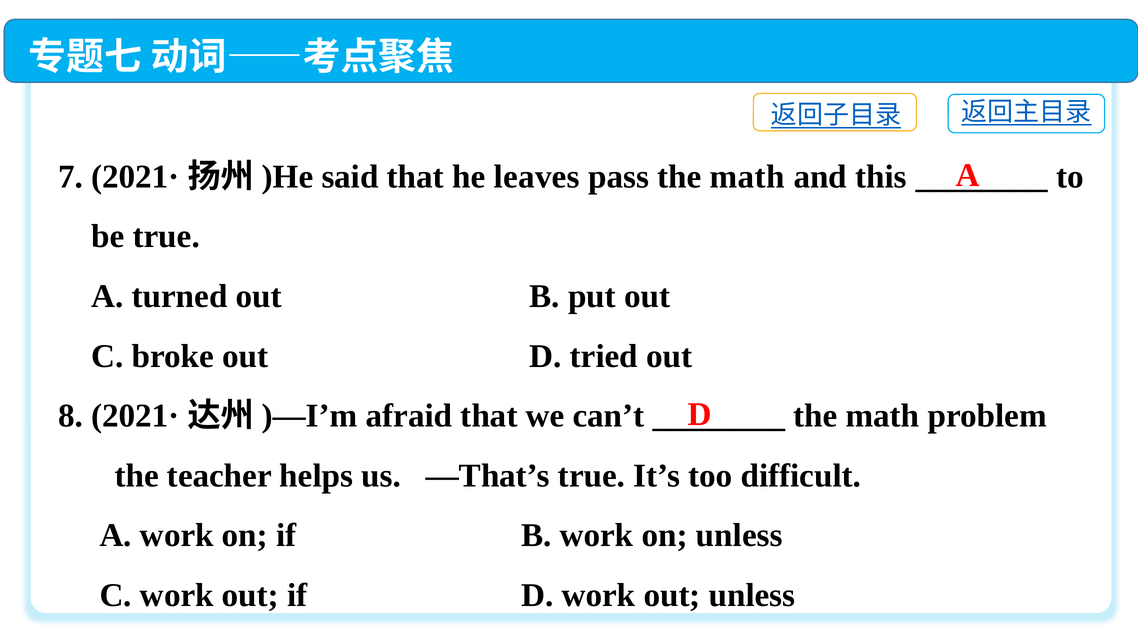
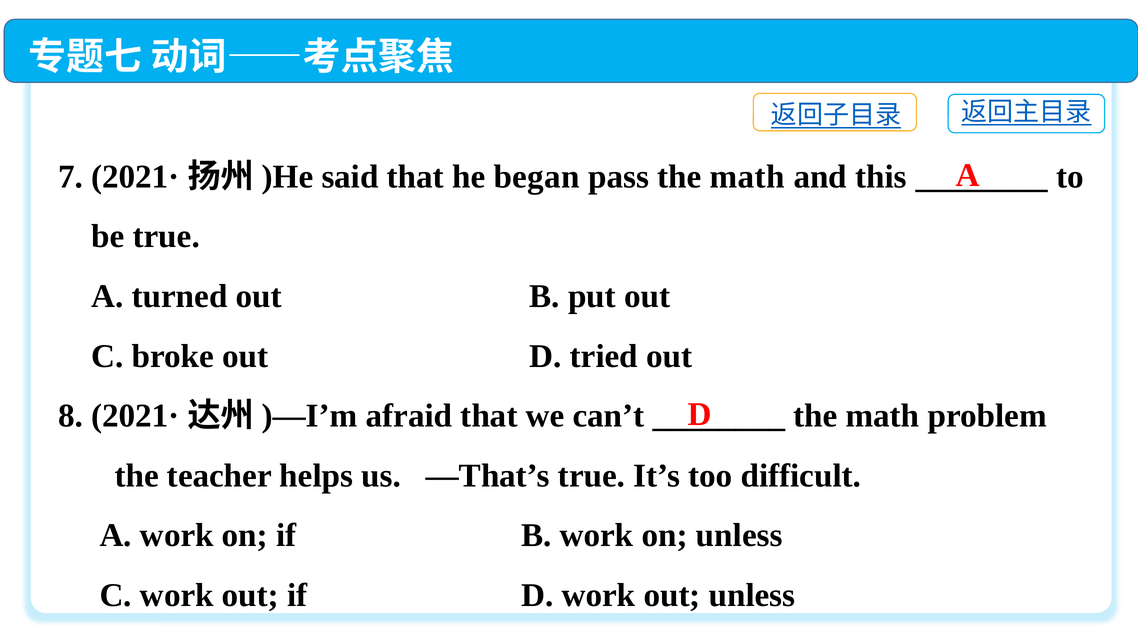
leaves: leaves -> began
